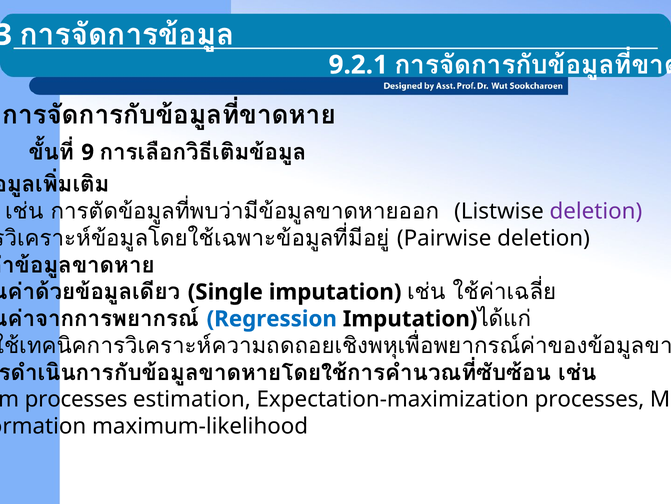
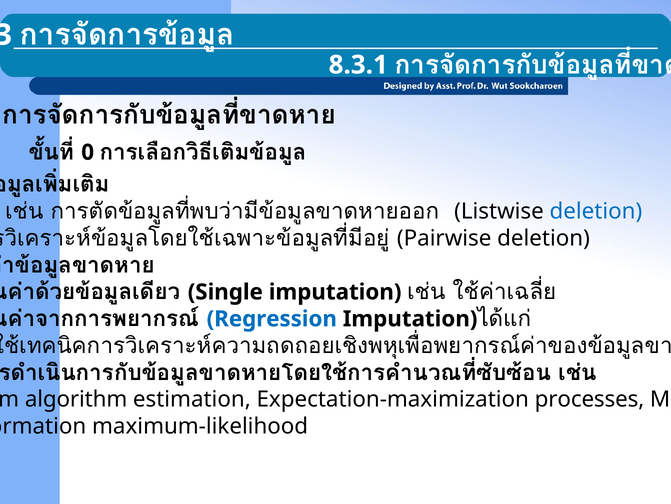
9.2.1: 9.2.1 -> 8.3.1
9: 9 -> 0
deletion at (596, 211) colour: purple -> blue
processes at (76, 399): processes -> algorithm
